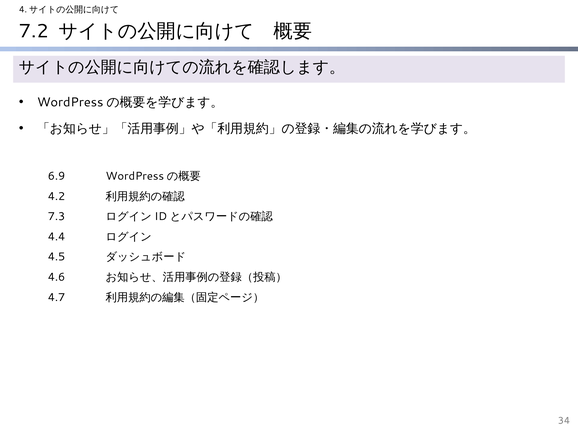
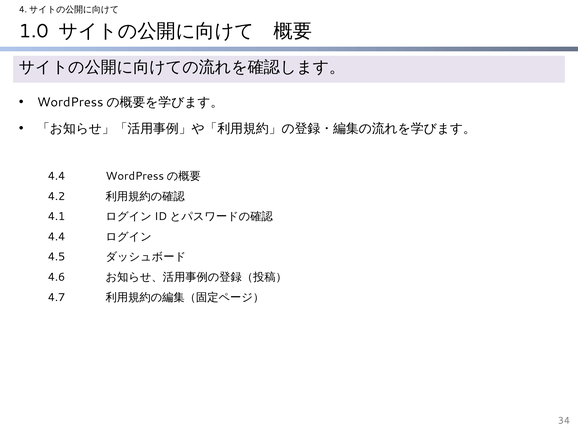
7.2: 7.2 -> 1.0
6.9 at (57, 176): 6.9 -> 4.4
7.3: 7.3 -> 4.1
